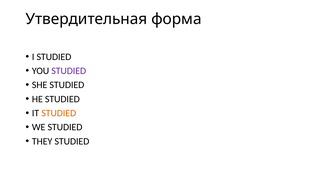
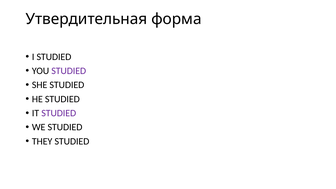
STUDIED at (59, 113) colour: orange -> purple
